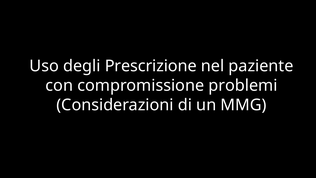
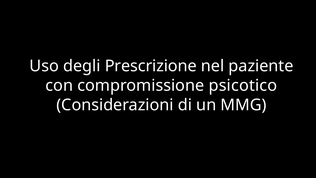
problemi: problemi -> psicotico
